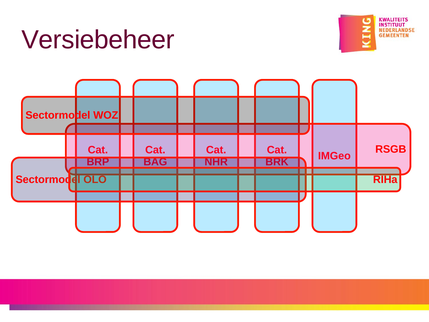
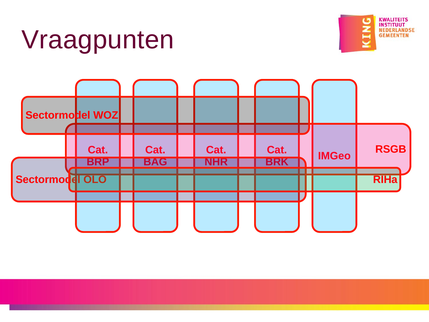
Versiebeheer: Versiebeheer -> Vraagpunten
